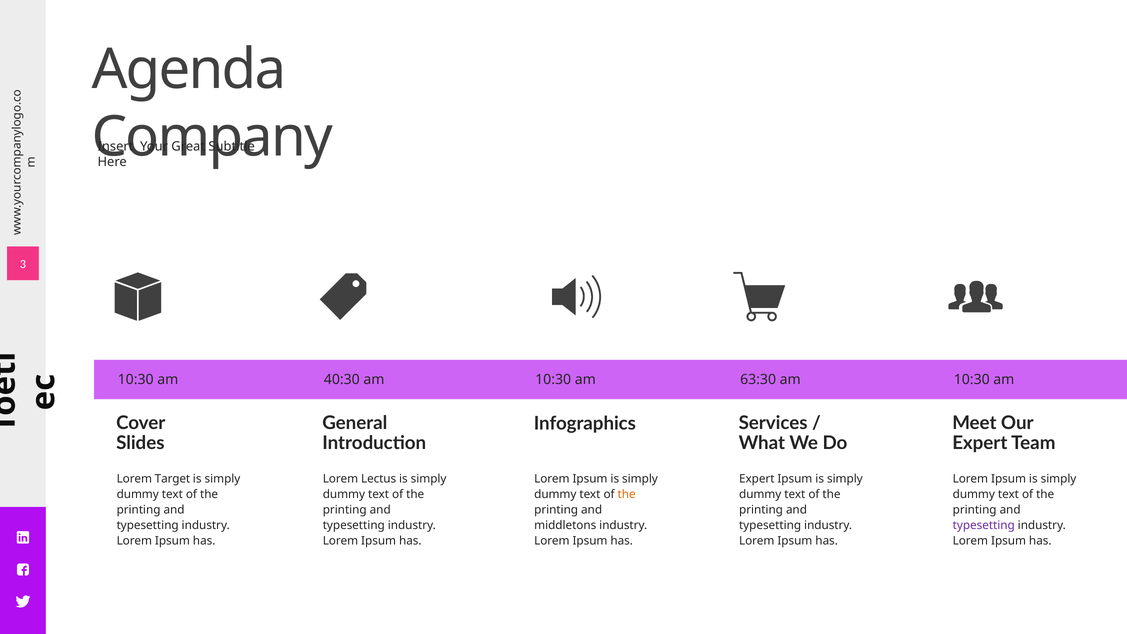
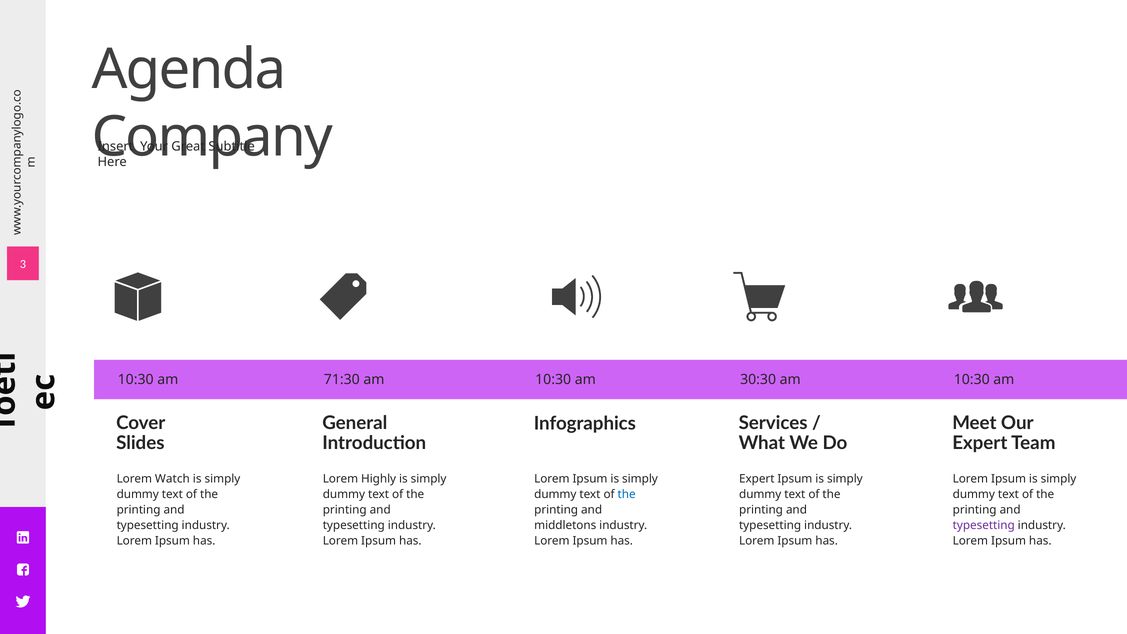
40:30: 40:30 -> 71:30
63:30: 63:30 -> 30:30
Target: Target -> Watch
Lectus: Lectus -> Highly
the at (627, 494) colour: orange -> blue
